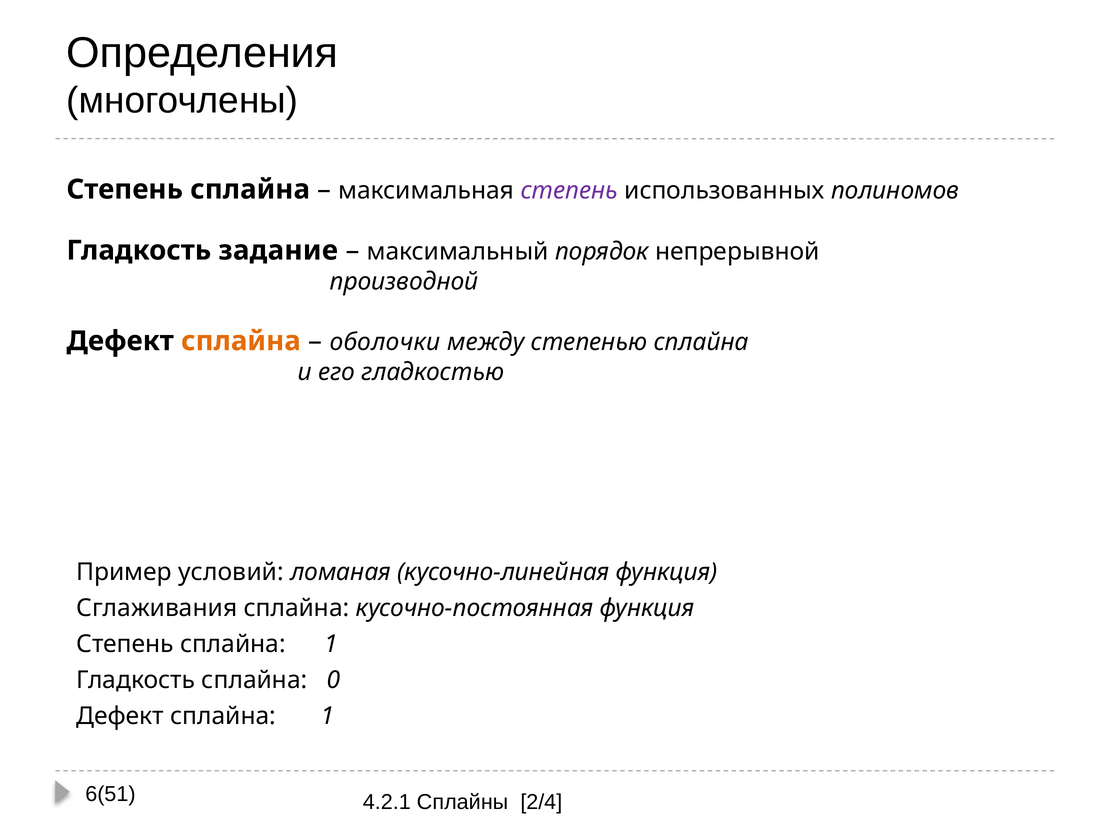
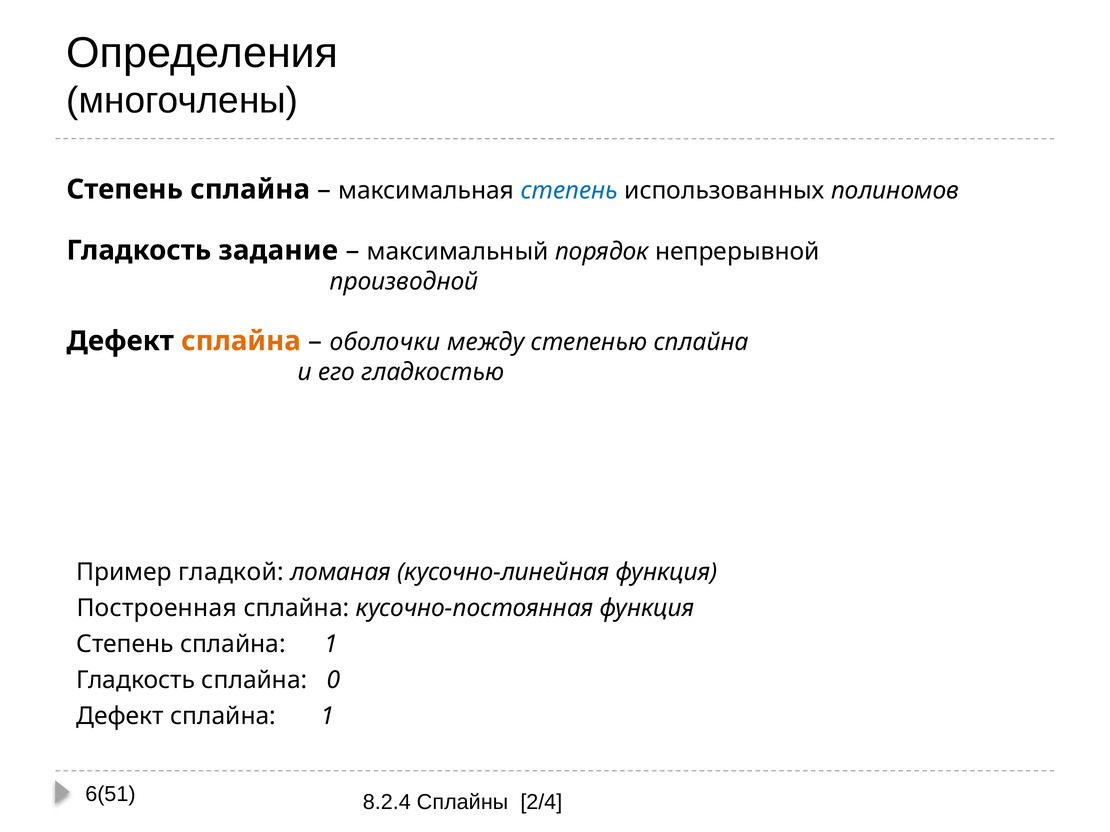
степень at (569, 191) colour: purple -> blue
условий: условий -> гладкой
Сглаживания: Сглаживания -> Построенная
4.2.1: 4.2.1 -> 8.2.4
